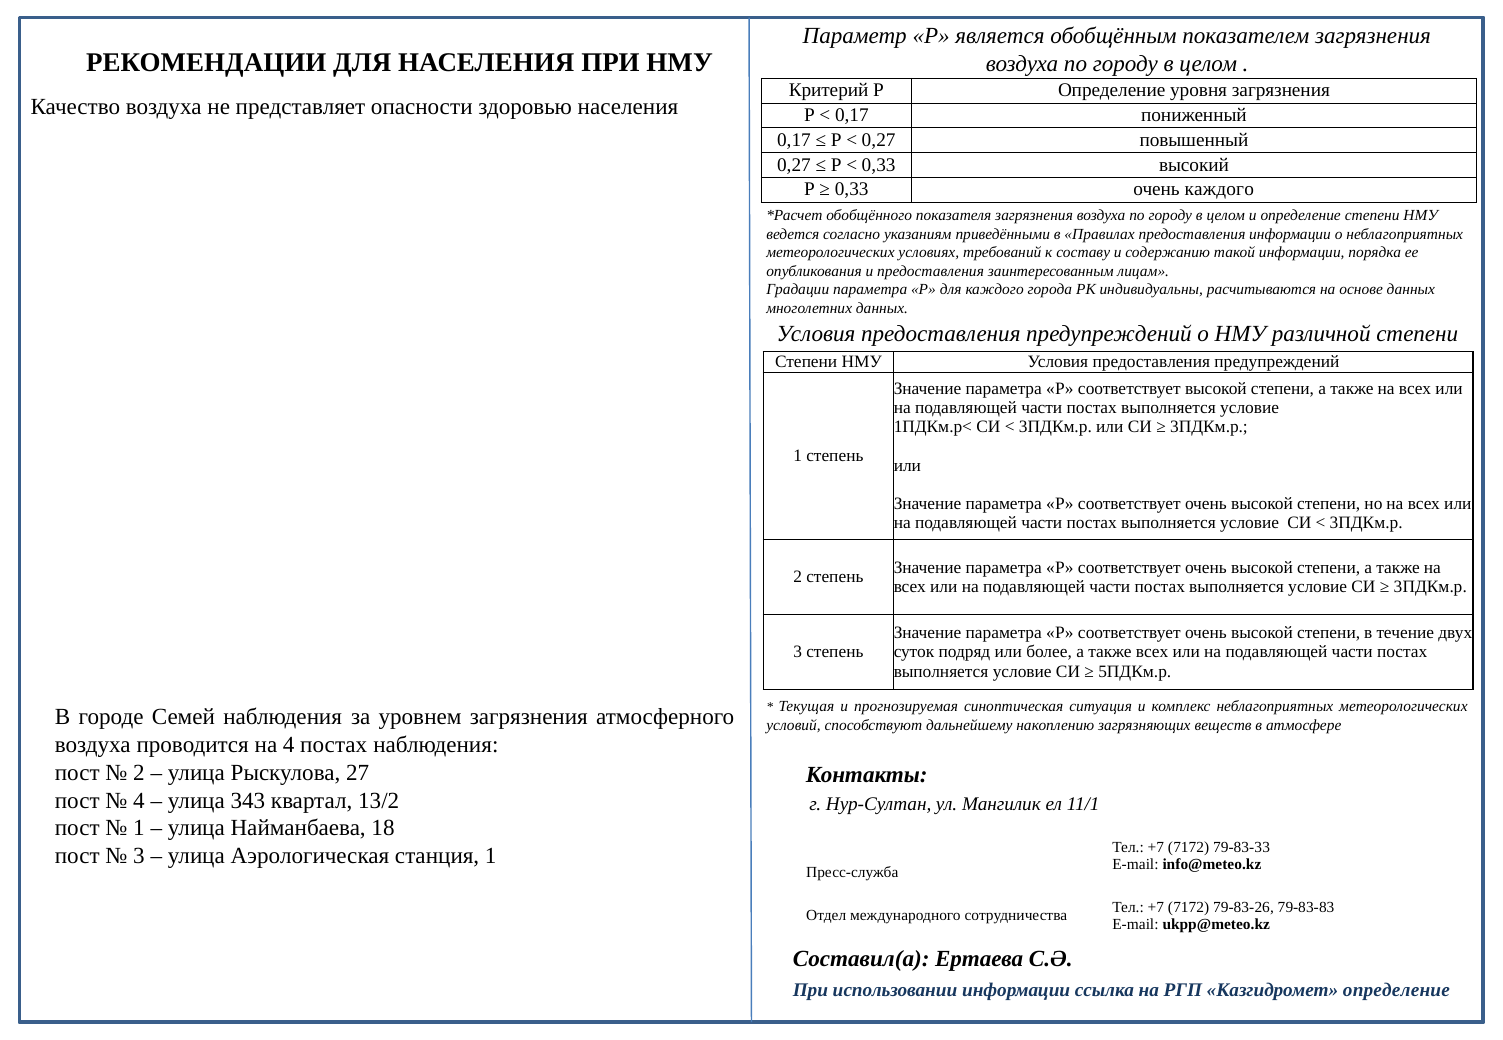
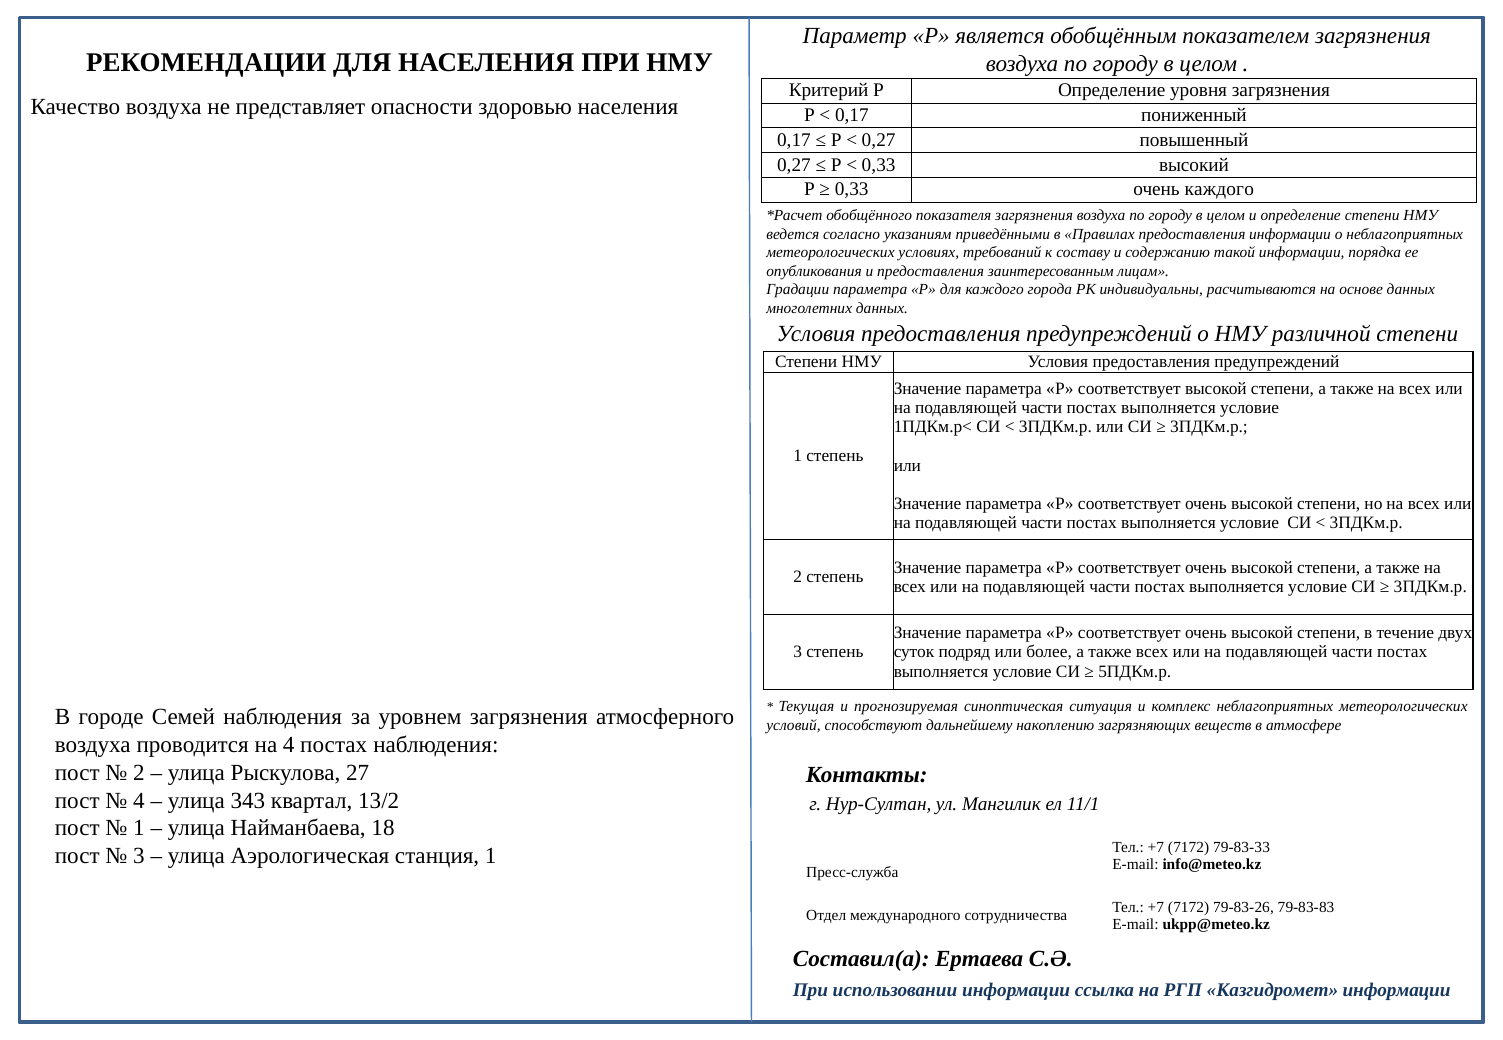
Казгидромет определение: определение -> информации
